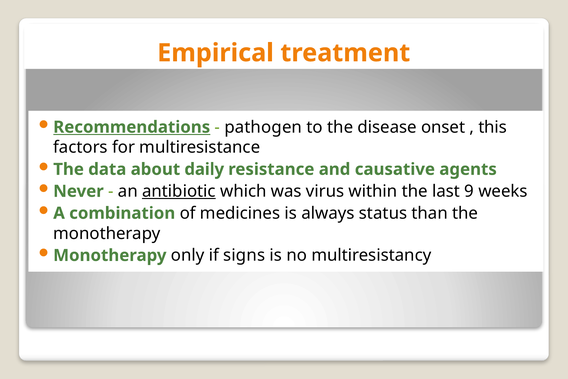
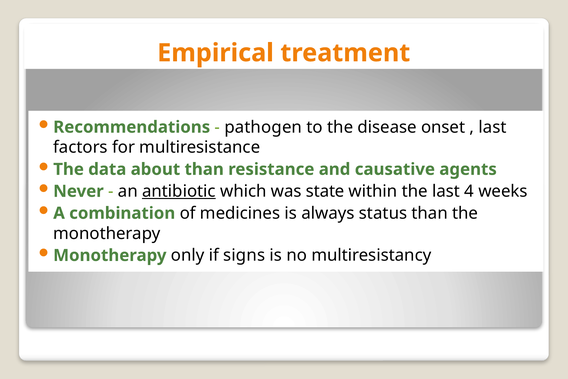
Recommendations underline: present -> none
this at (493, 127): this -> last
about daily: daily -> than
virus: virus -> state
9: 9 -> 4
